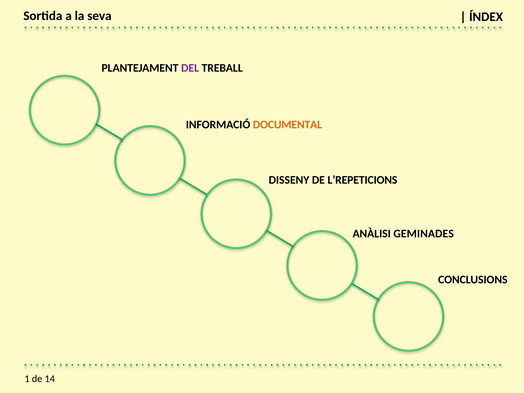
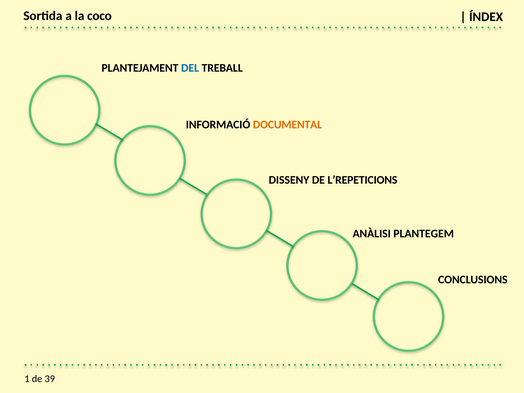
seva: seva -> coco
DEL colour: purple -> blue
GEMINADES: GEMINADES -> PLANTEGEM
14: 14 -> 39
